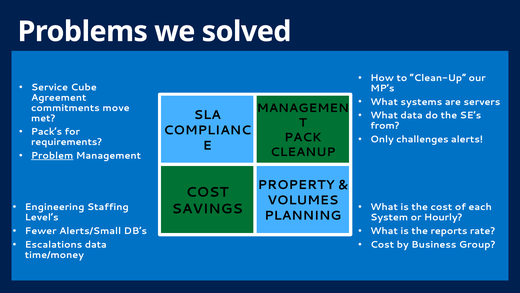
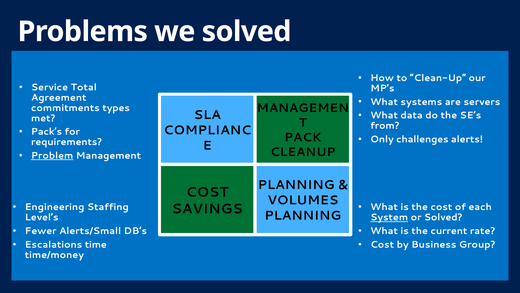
Cube: Cube -> Total
move: move -> types
PROPERTY at (296, 185): PROPERTY -> PLANNING
System underline: none -> present
or Hourly: Hourly -> Solved
reports: reports -> current
Escalations data: data -> time
